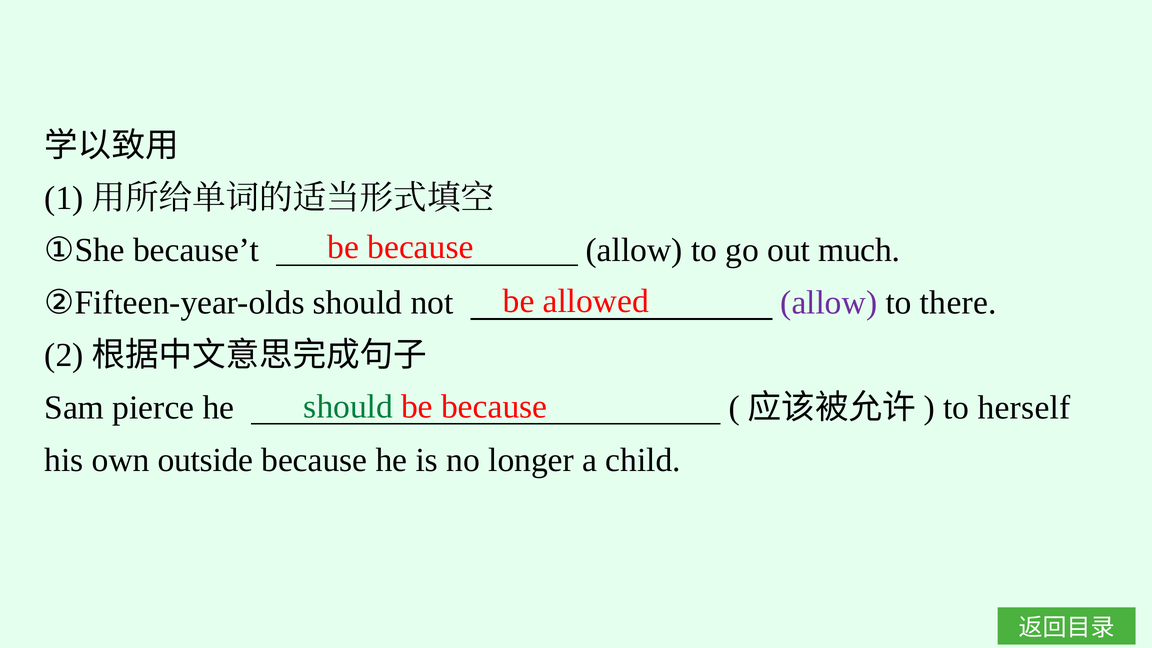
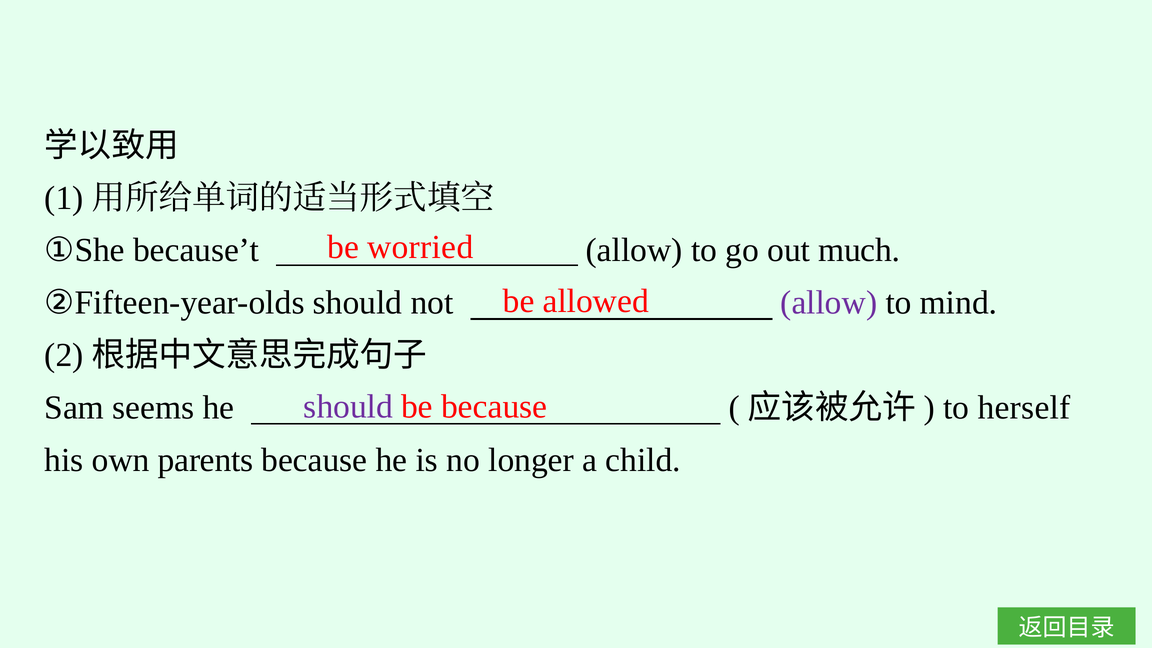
because at (421, 247): because -> worried
there: there -> mind
should at (348, 407) colour: green -> purple
pierce: pierce -> seems
outside: outside -> parents
